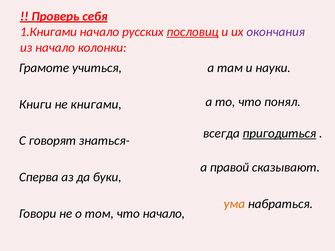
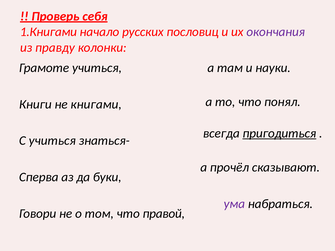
пословиц underline: present -> none
из начало: начало -> правду
С говорят: говорят -> учиться
правой: правой -> прочёл
ума colour: orange -> purple
что начало: начало -> правой
